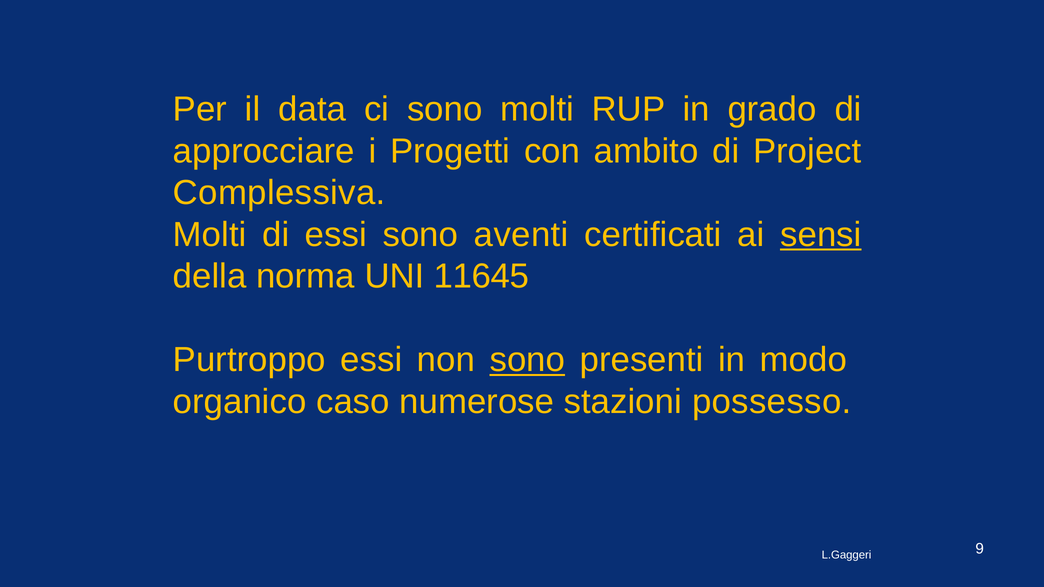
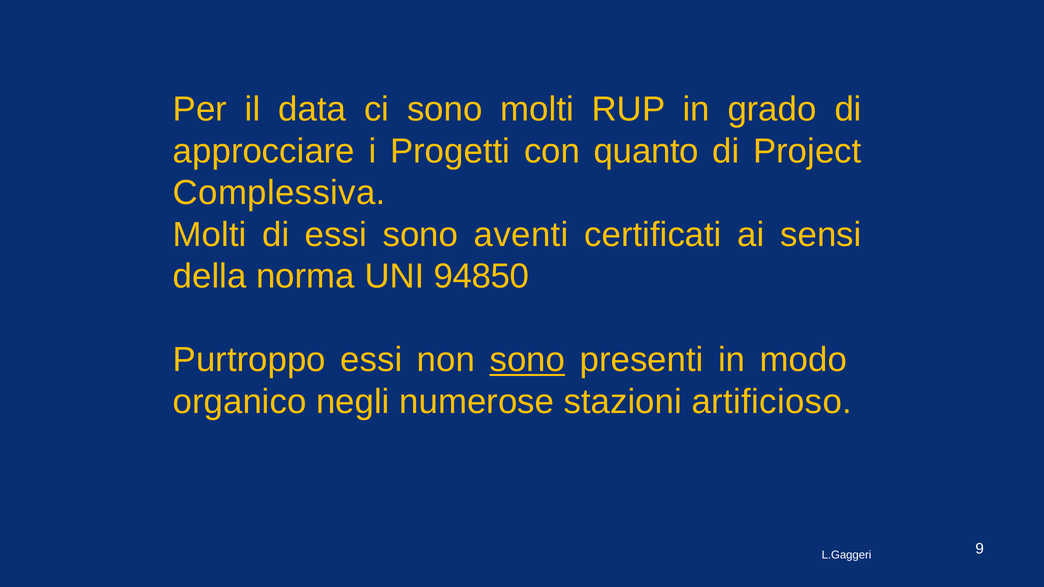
ambito: ambito -> quanto
sensi underline: present -> none
11645: 11645 -> 94850
caso: caso -> negli
possesso: possesso -> artificioso
